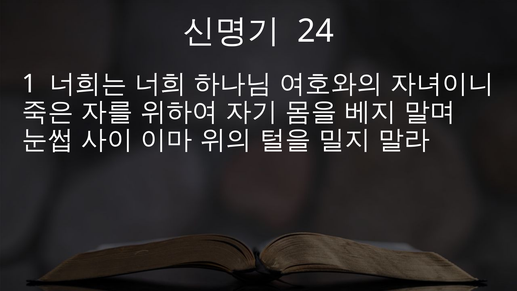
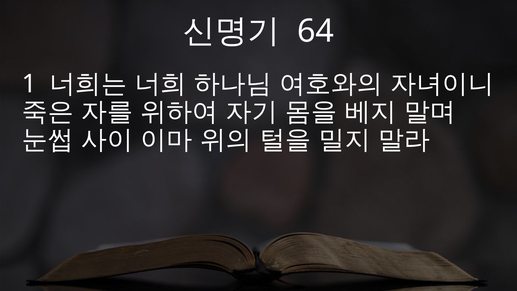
24: 24 -> 64
